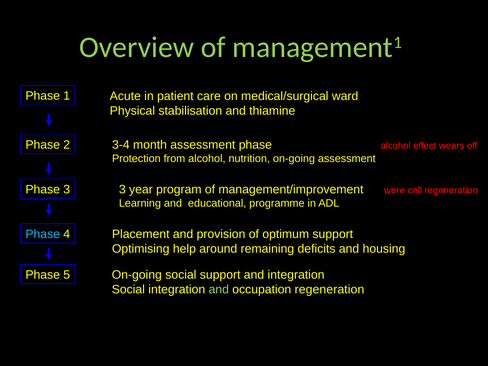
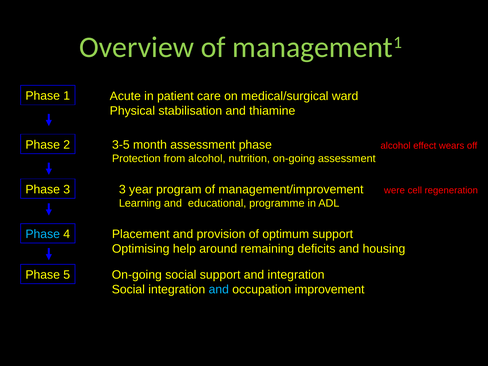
3-4: 3-4 -> 3-5
and at (219, 290) colour: light green -> light blue
occupation regeneration: regeneration -> improvement
